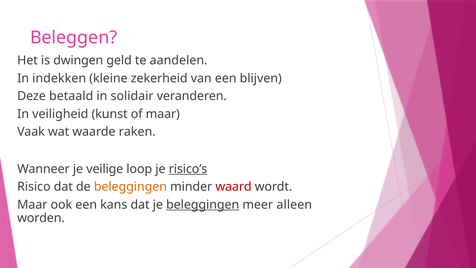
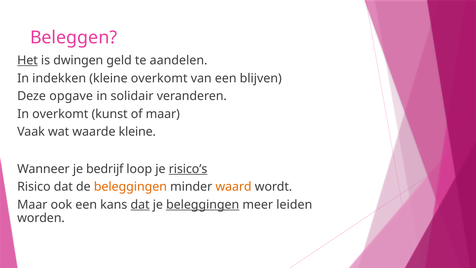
Het underline: none -> present
kleine zekerheid: zekerheid -> overkomt
betaald: betaald -> opgave
In veiligheid: veiligheid -> overkomt
waarde raken: raken -> kleine
veilige: veilige -> bedrijf
waard colour: red -> orange
dat at (140, 205) underline: none -> present
alleen: alleen -> leiden
